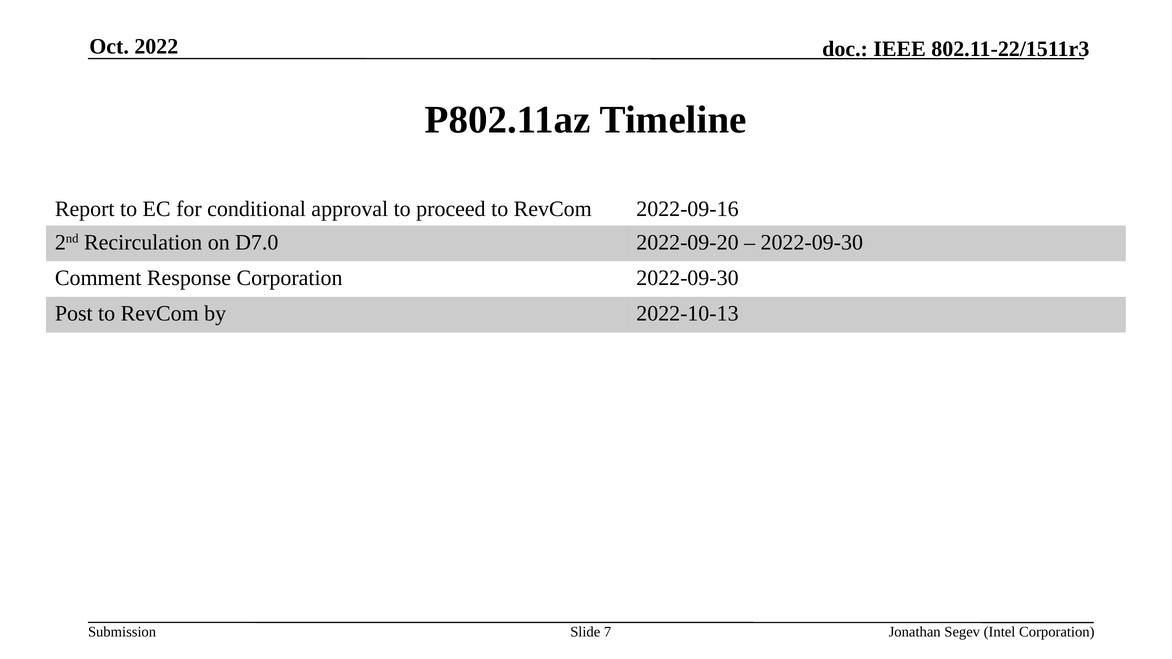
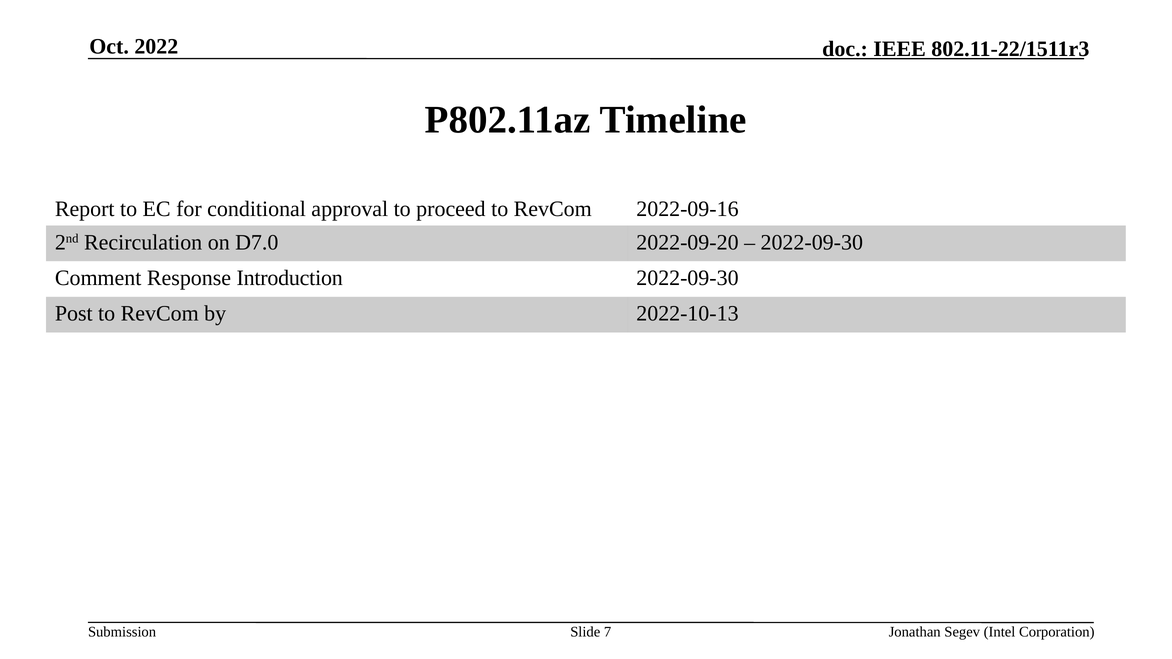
Response Corporation: Corporation -> Introduction
